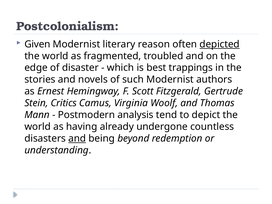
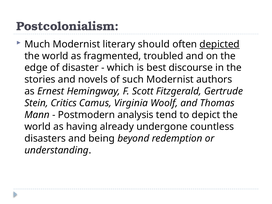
Given: Given -> Much
reason: reason -> should
trappings: trappings -> discourse
and at (77, 138) underline: present -> none
